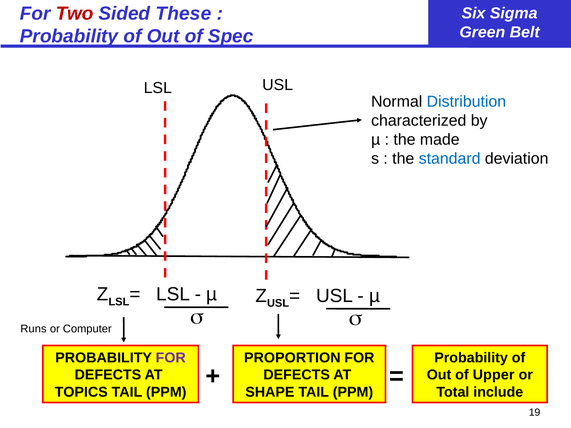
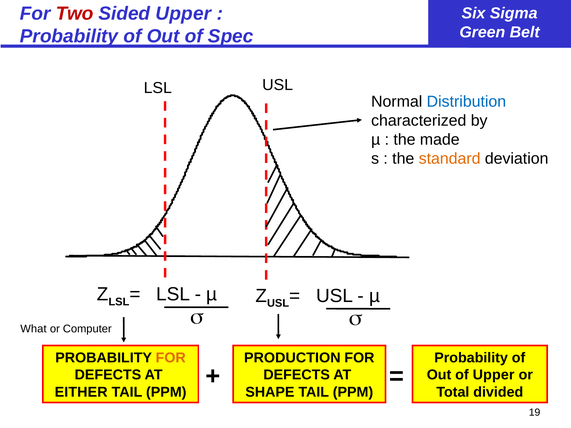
Sided These: These -> Upper
standard colour: blue -> orange
Runs: Runs -> What
FOR at (171, 358) colour: purple -> orange
PROPORTION: PROPORTION -> PRODUCTION
TOPICS: TOPICS -> EITHER
include: include -> divided
